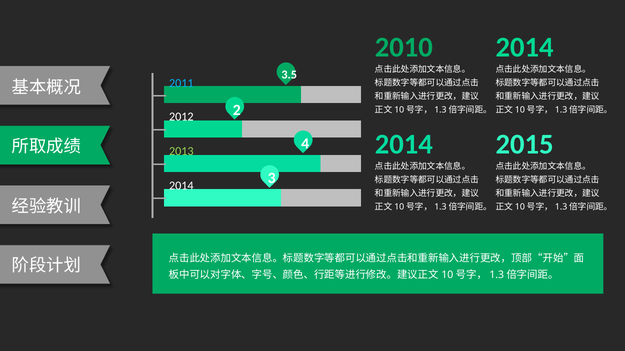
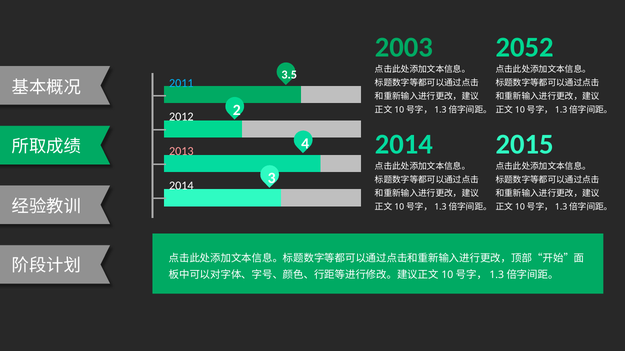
2010: 2010 -> 2003
2014 at (525, 48): 2014 -> 2052
2013 colour: light green -> pink
